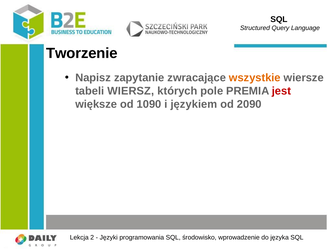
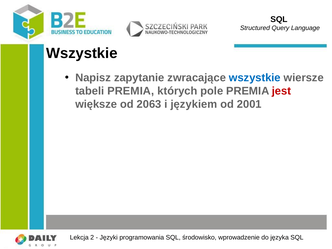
Tworzenie at (82, 53): Tworzenie -> Wszystkie
wszystkie at (255, 78) colour: orange -> blue
tabeli WIERSZ: WIERSZ -> PREMIA
1090: 1090 -> 2063
2090: 2090 -> 2001
